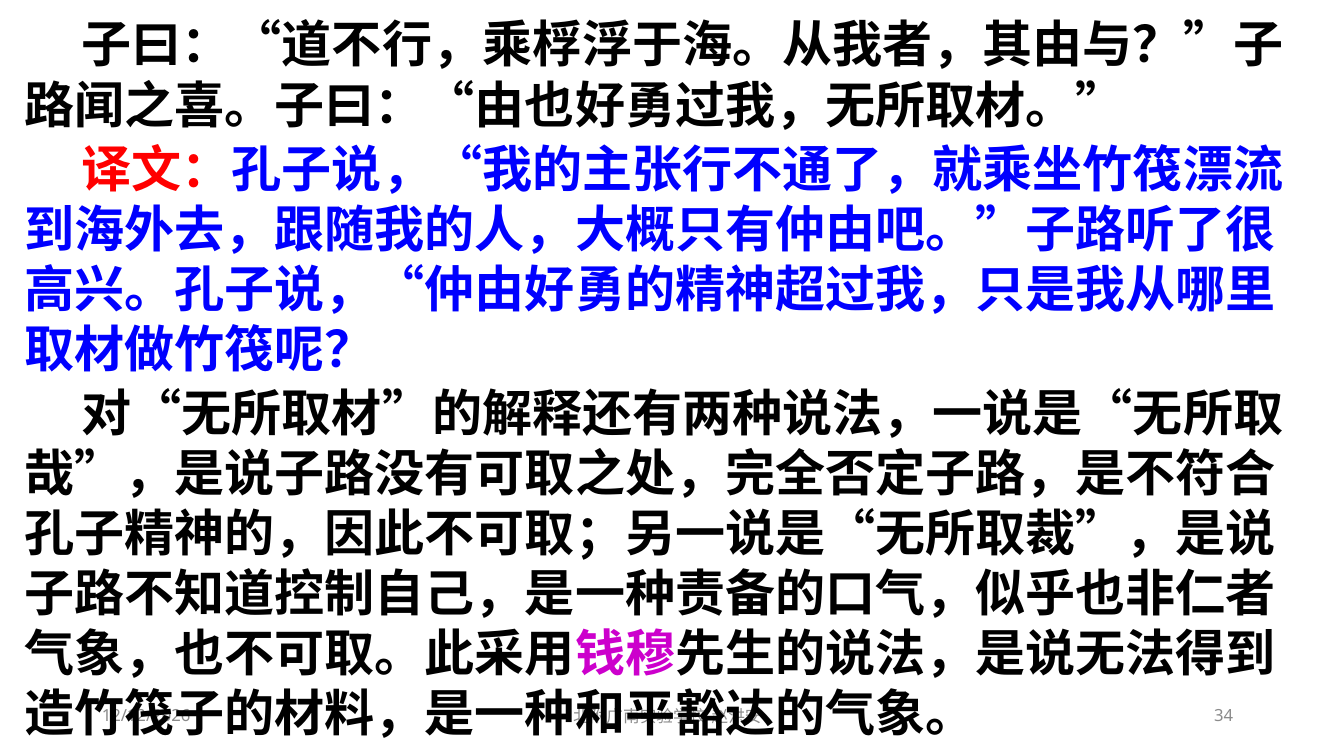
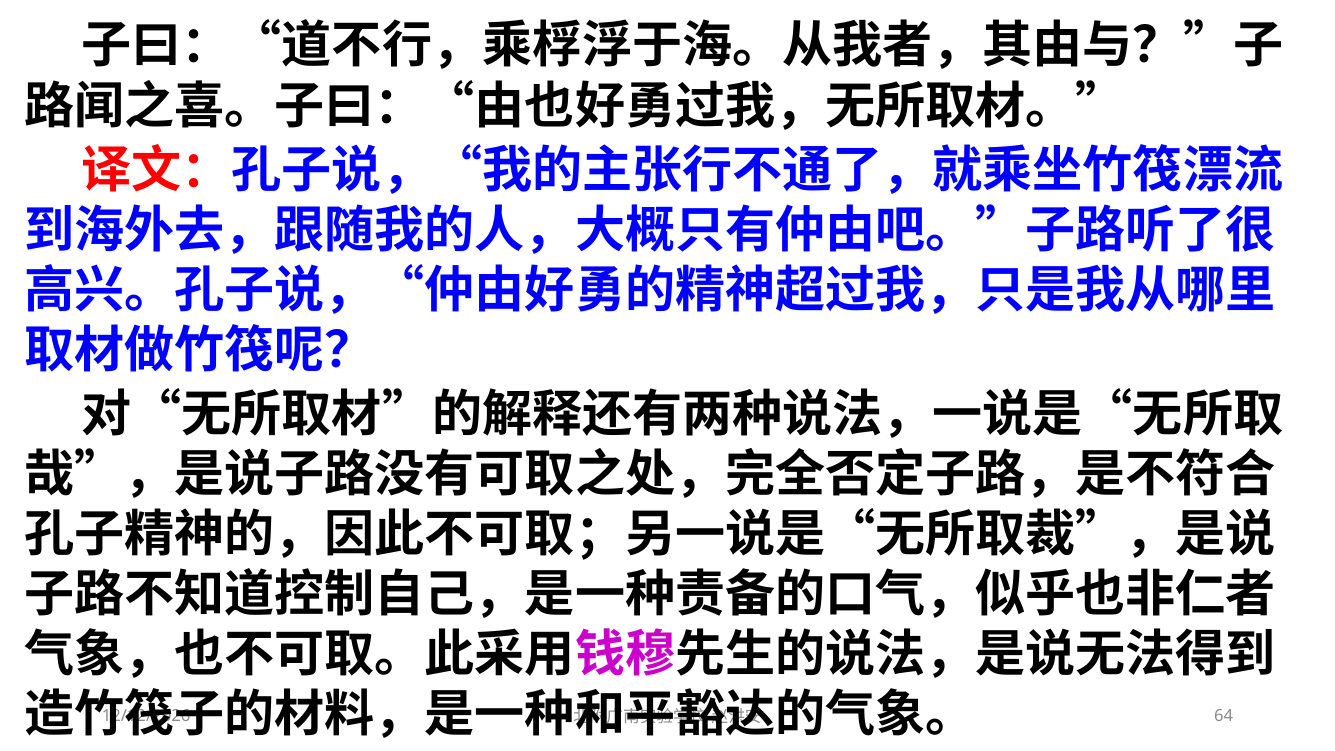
34: 34 -> 64
